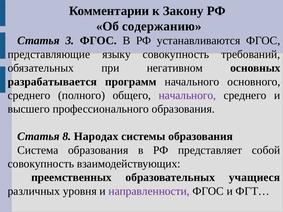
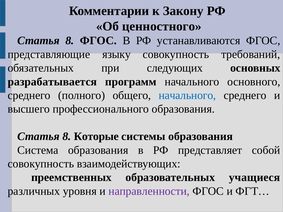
содержанию: содержанию -> ценностного
3 at (70, 41): 3 -> 8
негативном: негативном -> следующих
начального at (187, 95) colour: purple -> blue
Народах: Народах -> Которые
